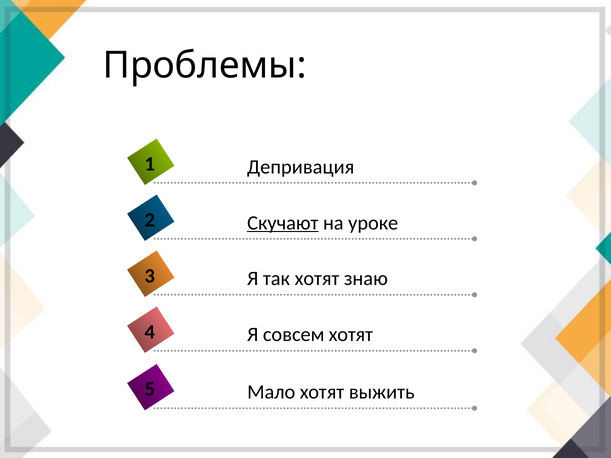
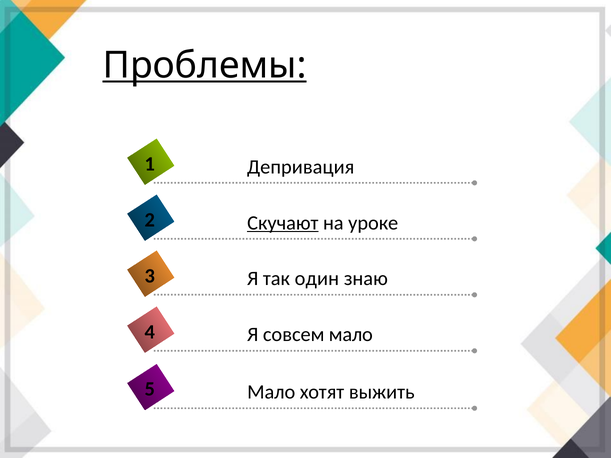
Проблемы underline: none -> present
так хотят: хотят -> один
совсем хотят: хотят -> мало
